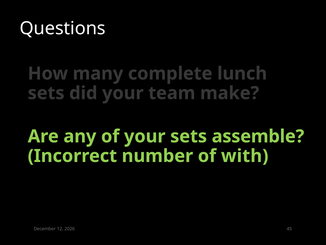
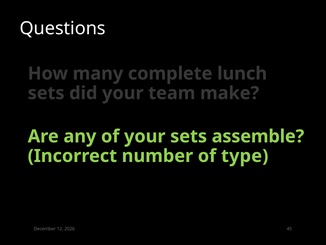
with: with -> type
